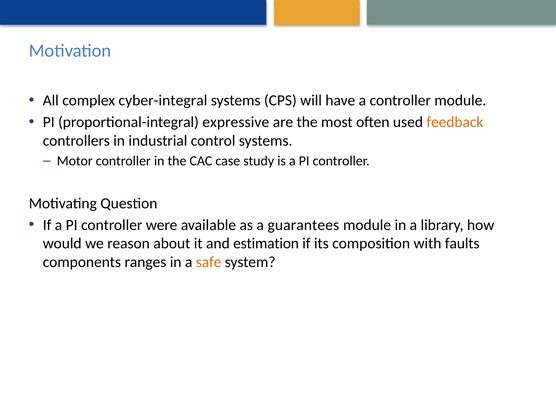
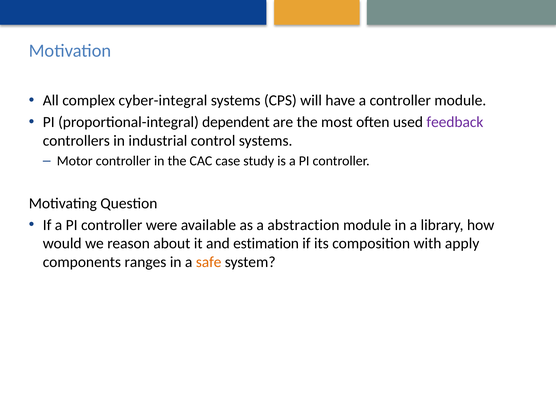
expressive: expressive -> dependent
feedback colour: orange -> purple
guarantees: guarantees -> abstraction
faults: faults -> apply
